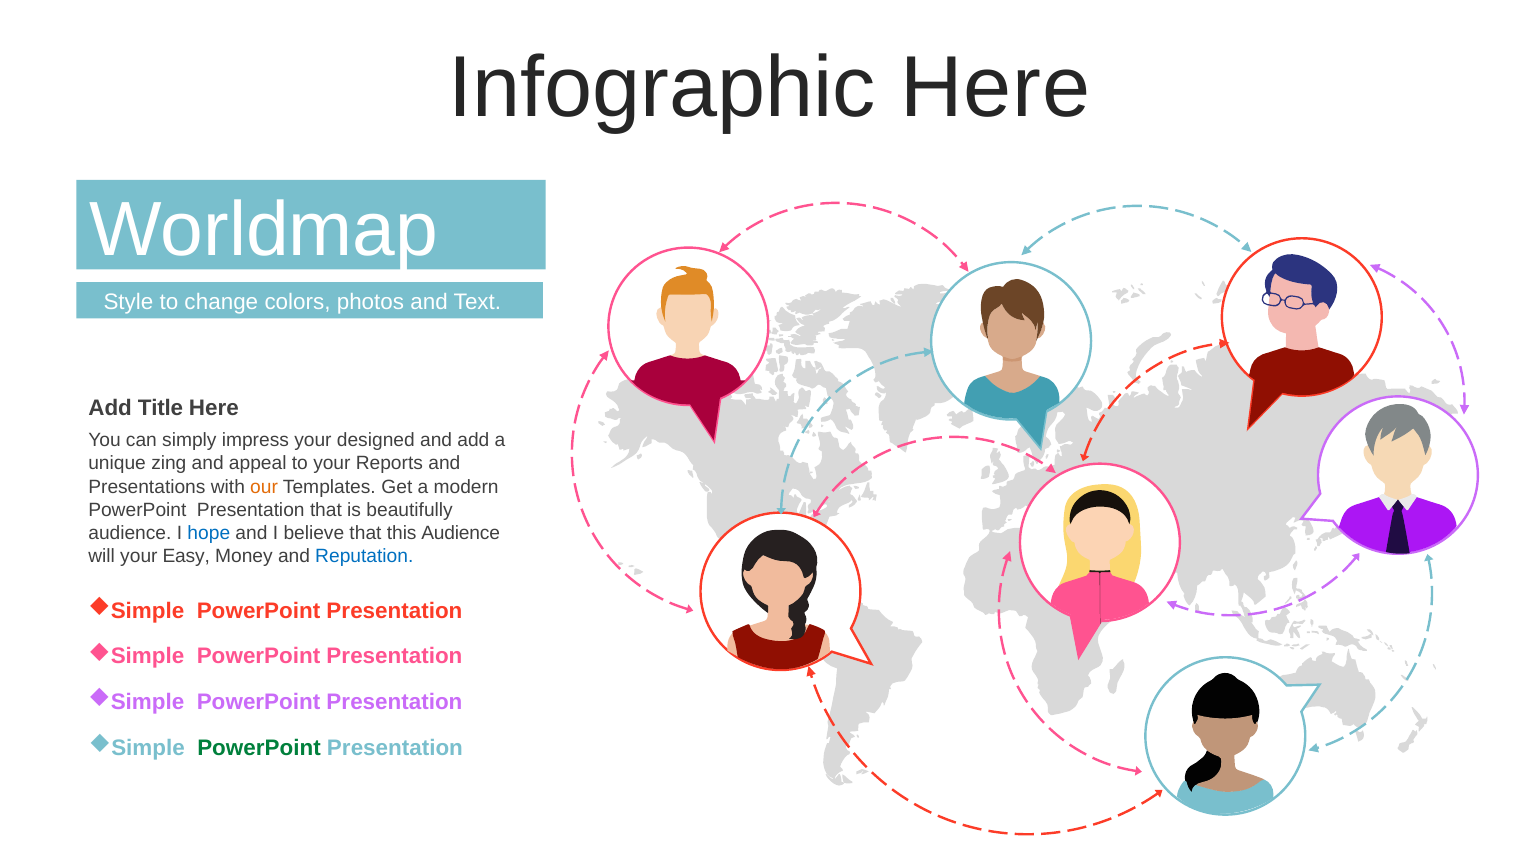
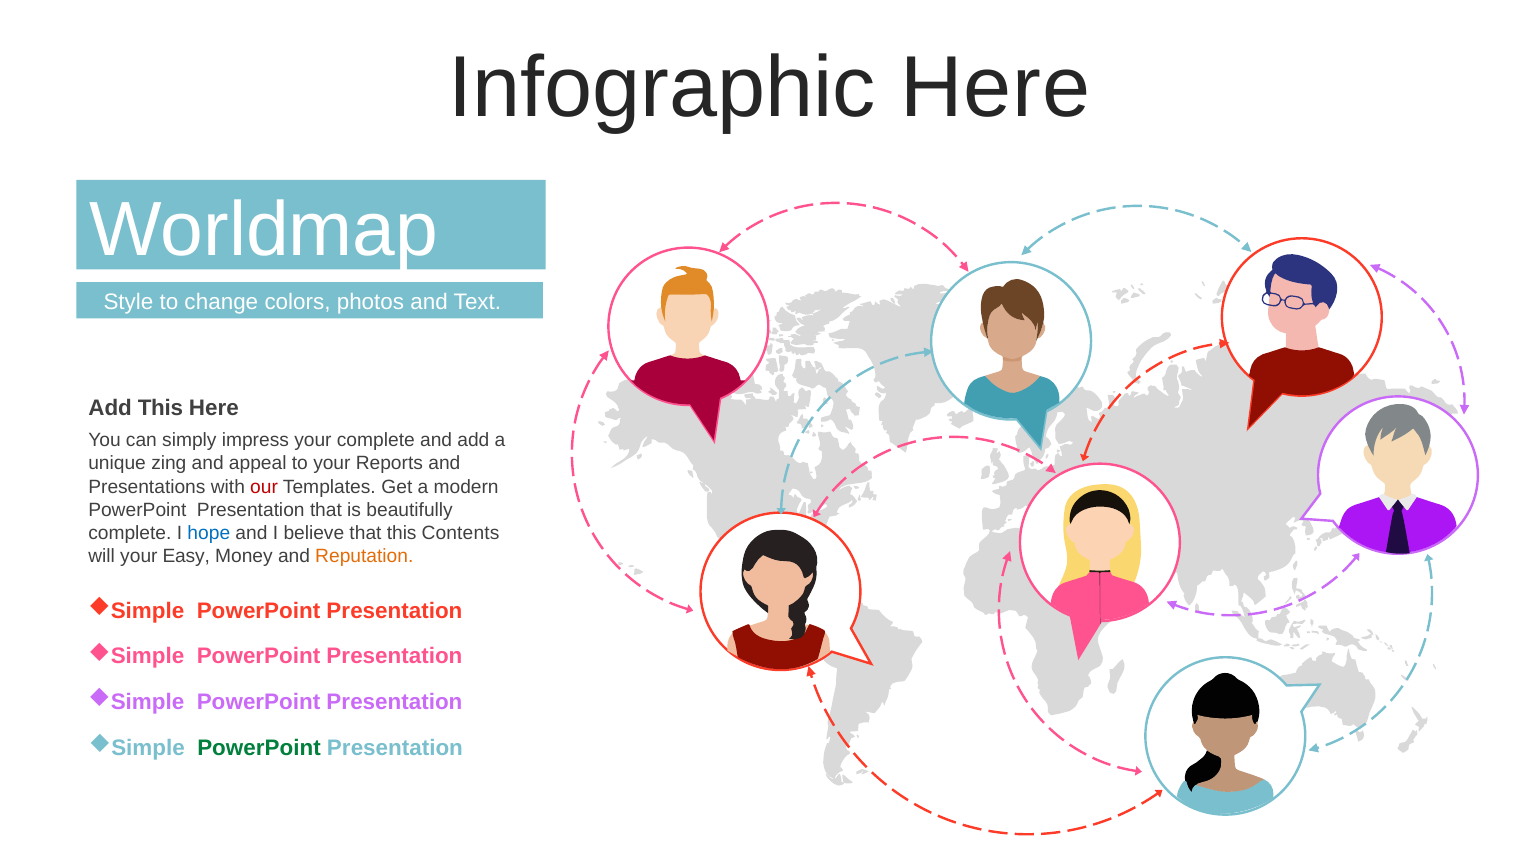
Add Title: Title -> This
your designed: designed -> complete
our colour: orange -> red
audience at (130, 533): audience -> complete
this Audience: Audience -> Contents
Reputation colour: blue -> orange
